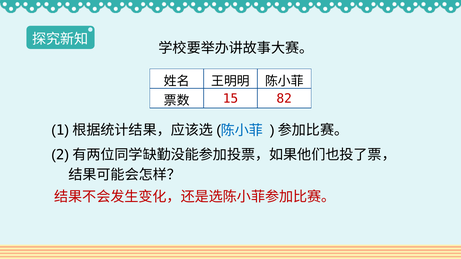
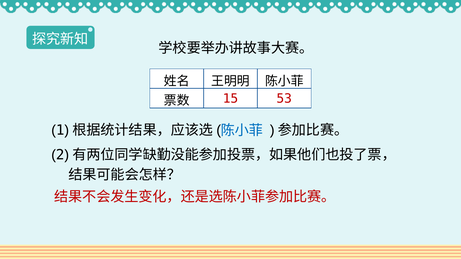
82: 82 -> 53
